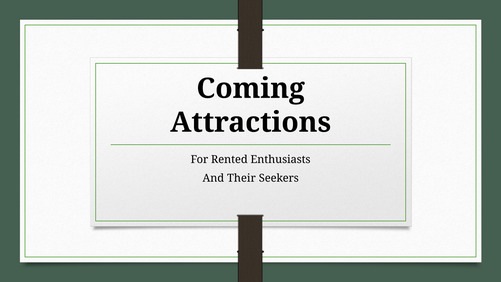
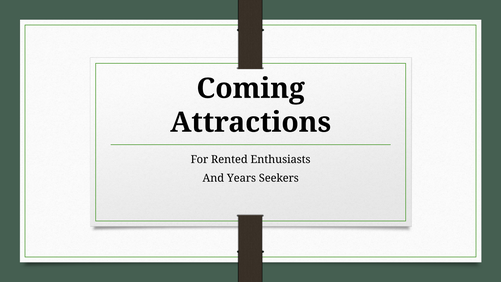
Their: Their -> Years
